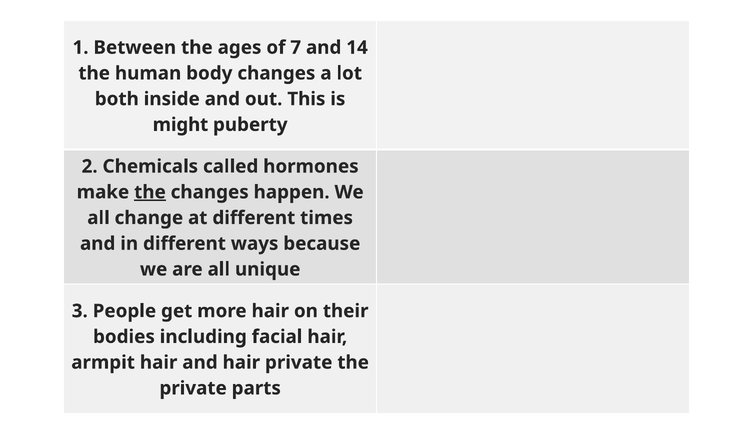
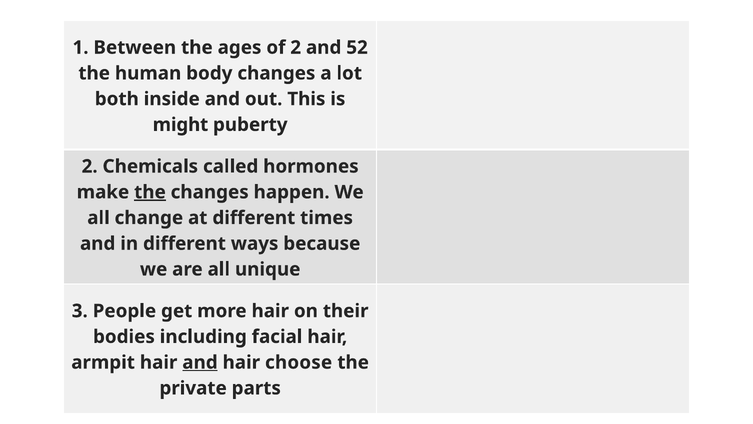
of 7: 7 -> 2
14: 14 -> 52
and at (200, 362) underline: none -> present
hair private: private -> choose
